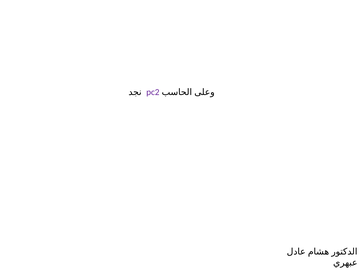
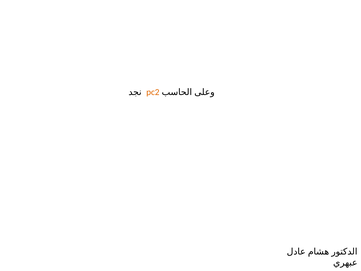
pc2 colour: purple -> orange
